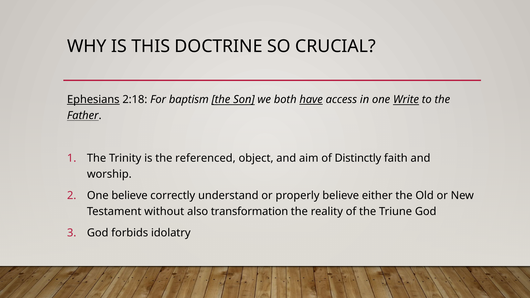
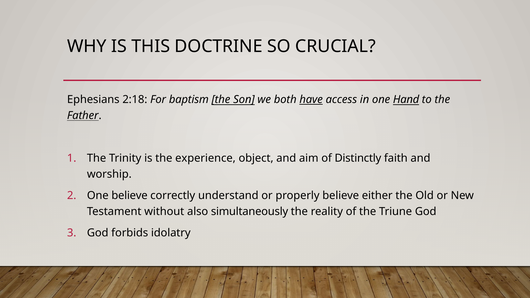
Ephesians underline: present -> none
Write: Write -> Hand
referenced: referenced -> experience
transformation: transformation -> simultaneously
